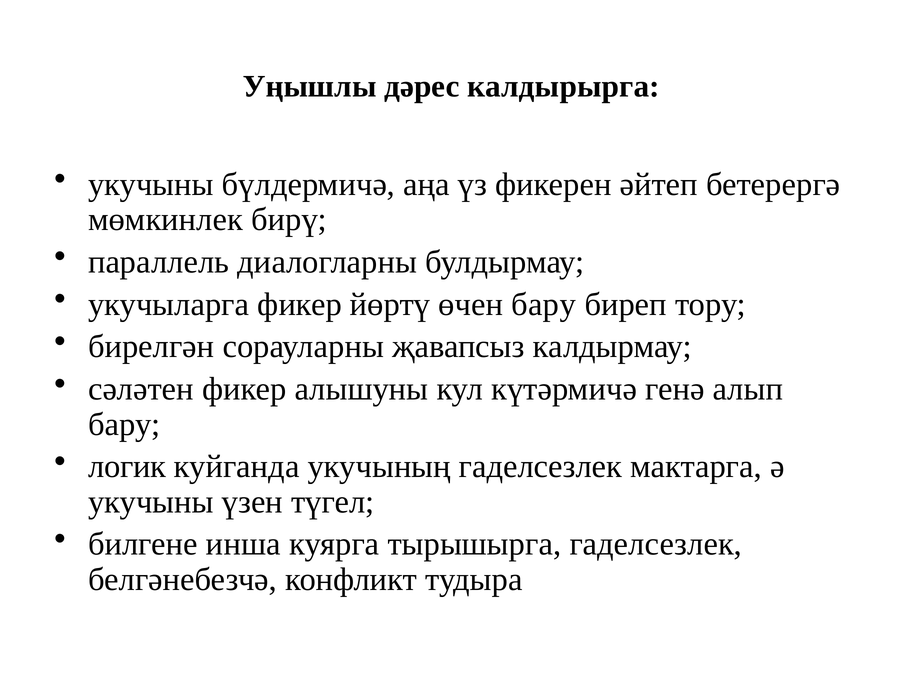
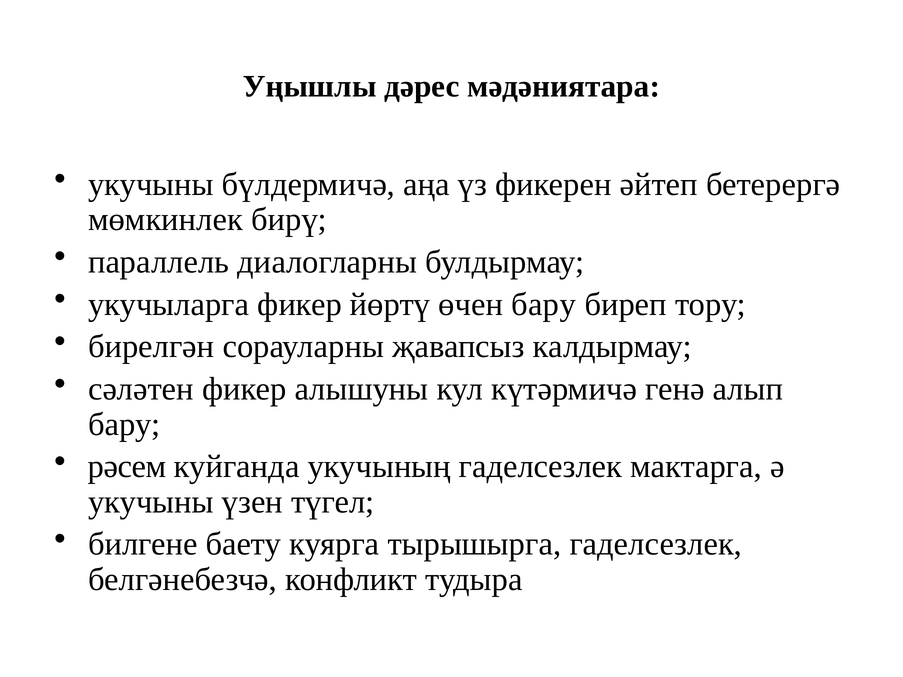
калдырырга: калдырырга -> мәдәниятара
логик: логик -> рәсем
инша: инша -> баету
